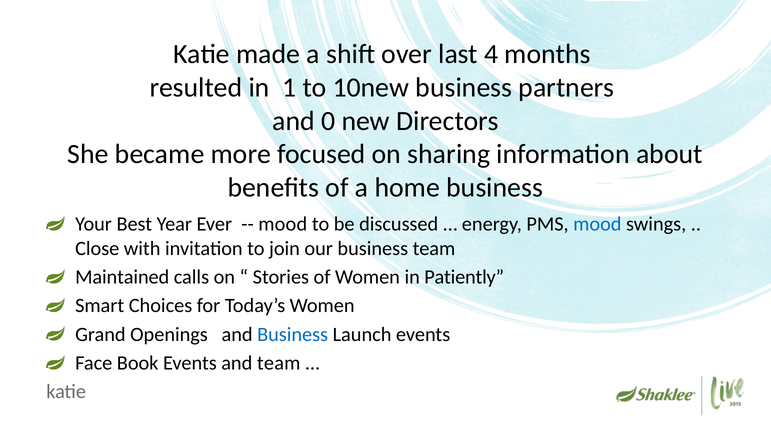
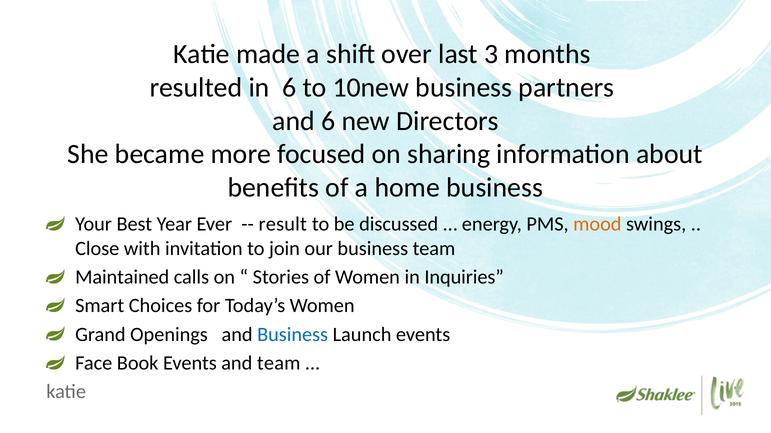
4: 4 -> 3
in 1: 1 -> 6
and 0: 0 -> 6
mood at (283, 224): mood -> result
mood at (597, 224) colour: blue -> orange
Patiently: Patiently -> Inquiries
